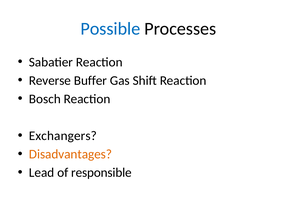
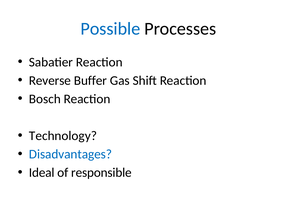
Exchangers: Exchangers -> Technology
Disadvantages colour: orange -> blue
Lead: Lead -> Ideal
